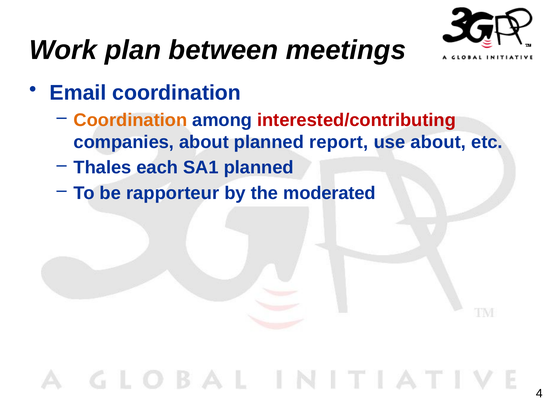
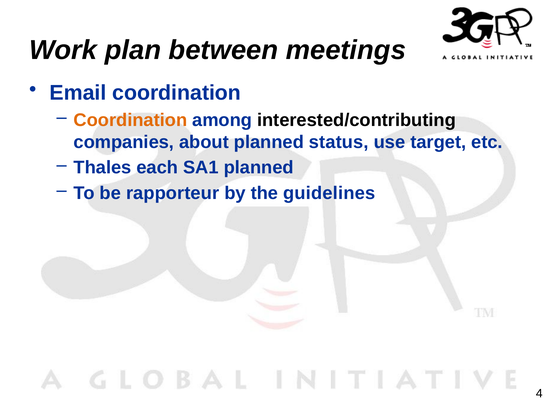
interested/contributing colour: red -> black
report: report -> status
use about: about -> target
moderated: moderated -> guidelines
